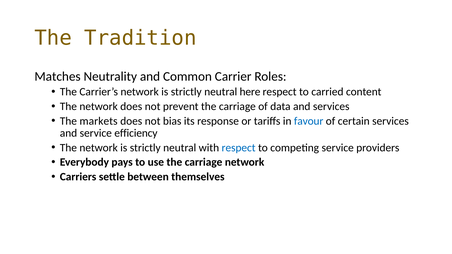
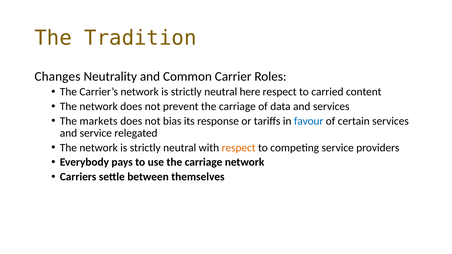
Matches: Matches -> Changes
efficiency: efficiency -> relegated
respect at (239, 148) colour: blue -> orange
